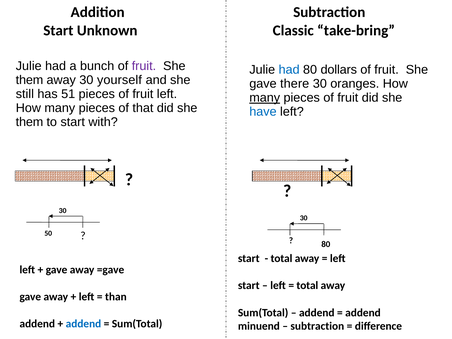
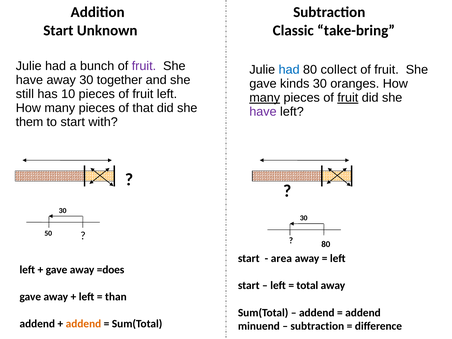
dollars: dollars -> collect
them at (30, 80): them -> have
yourself: yourself -> together
there: there -> kinds
51: 51 -> 10
fruit at (348, 98) underline: none -> present
have at (263, 112) colour: blue -> purple
total at (281, 258): total -> area
=gave: =gave -> =does
addend at (83, 324) colour: blue -> orange
